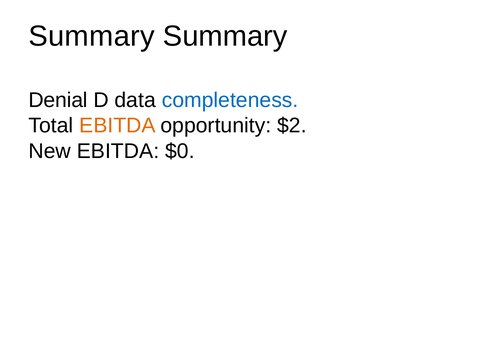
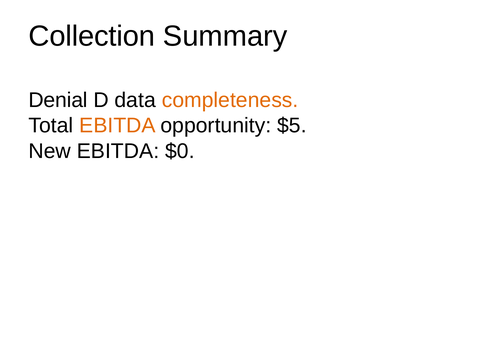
Summary at (92, 36): Summary -> Collection
completeness colour: blue -> orange
$2: $2 -> $5
